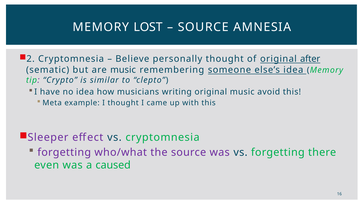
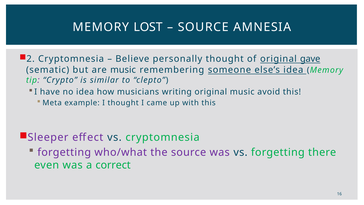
after: after -> gave
caused: caused -> correct
